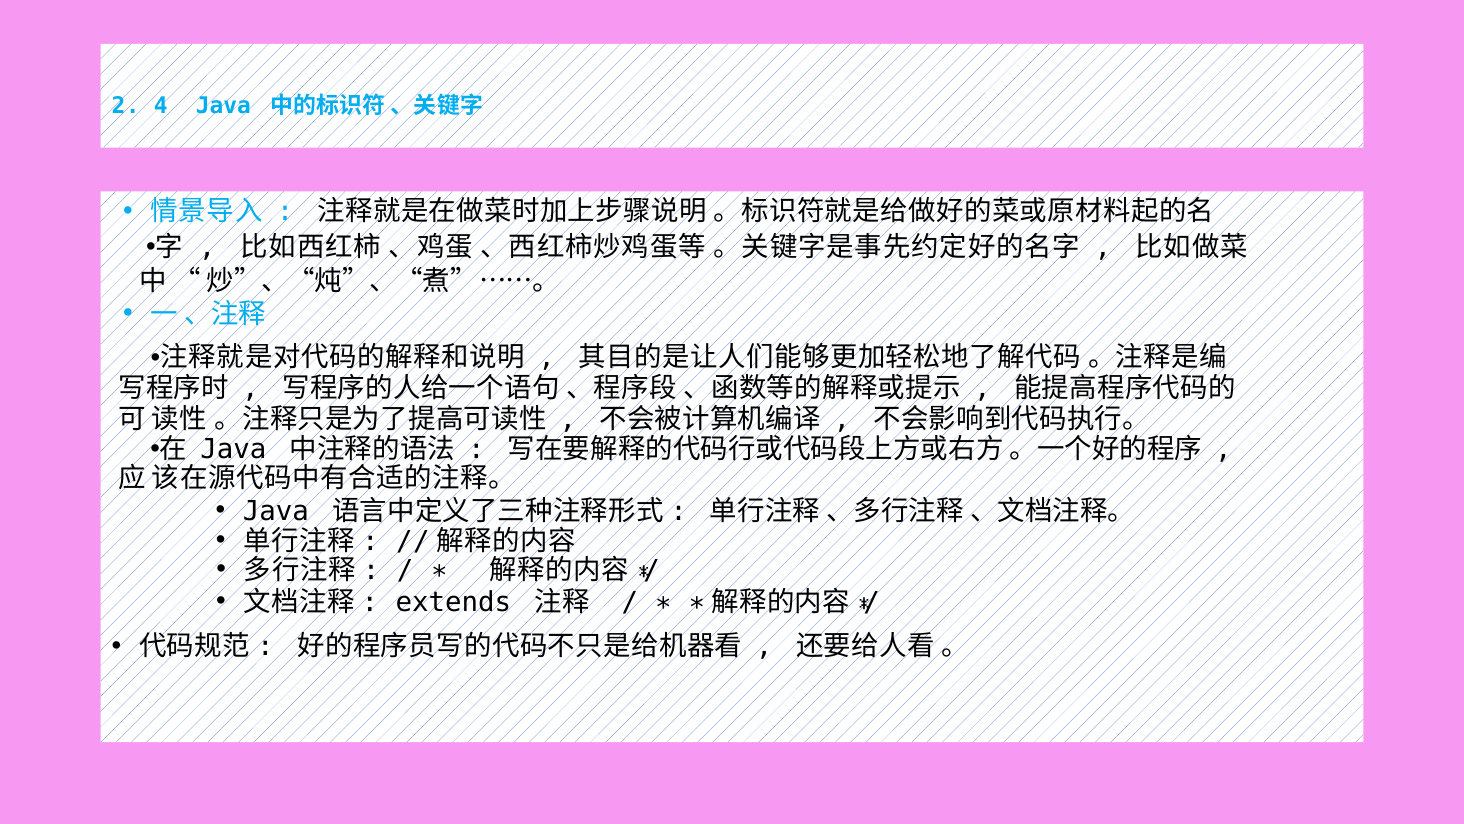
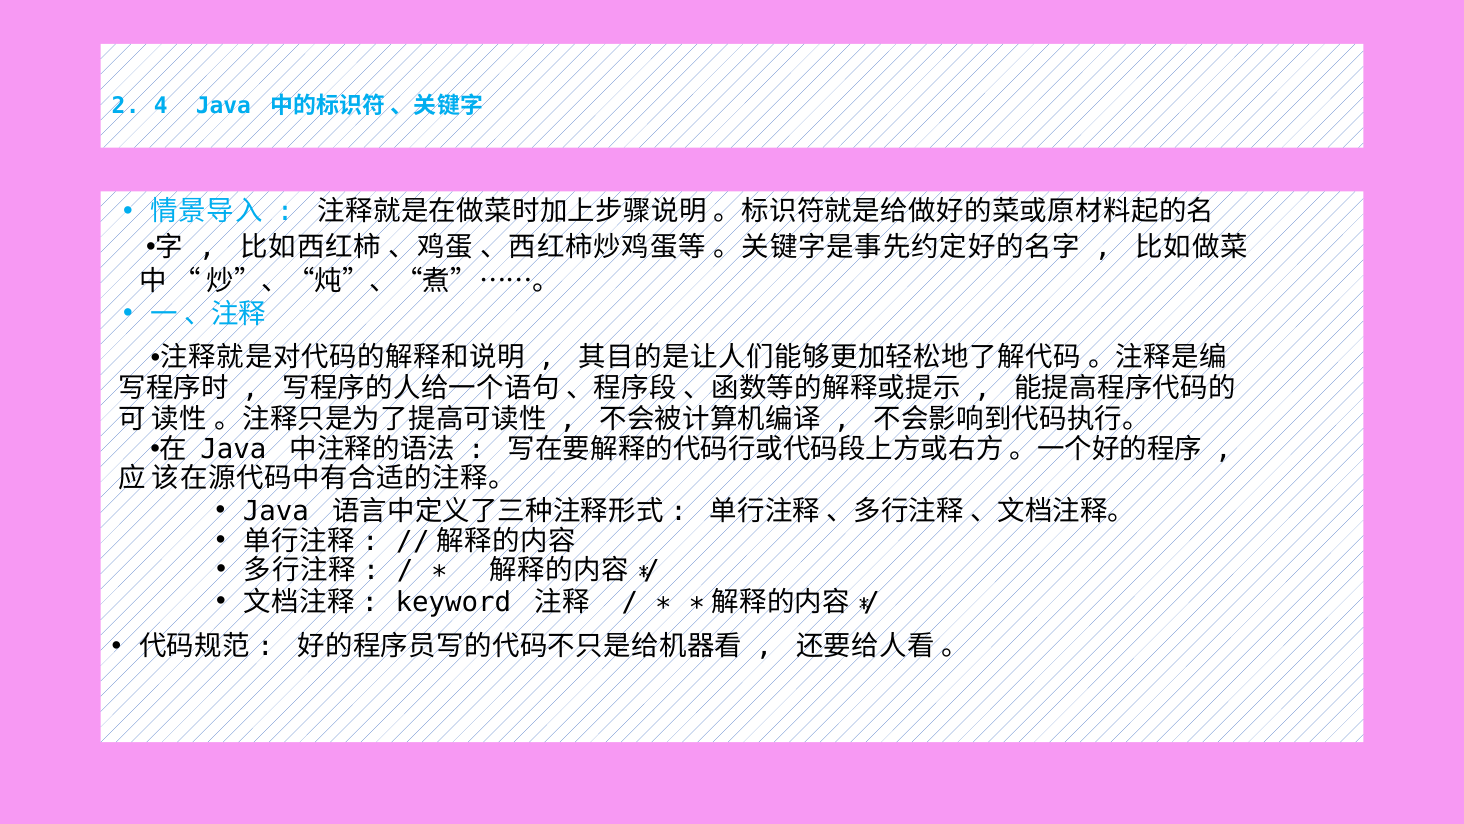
extends: extends -> keyword
